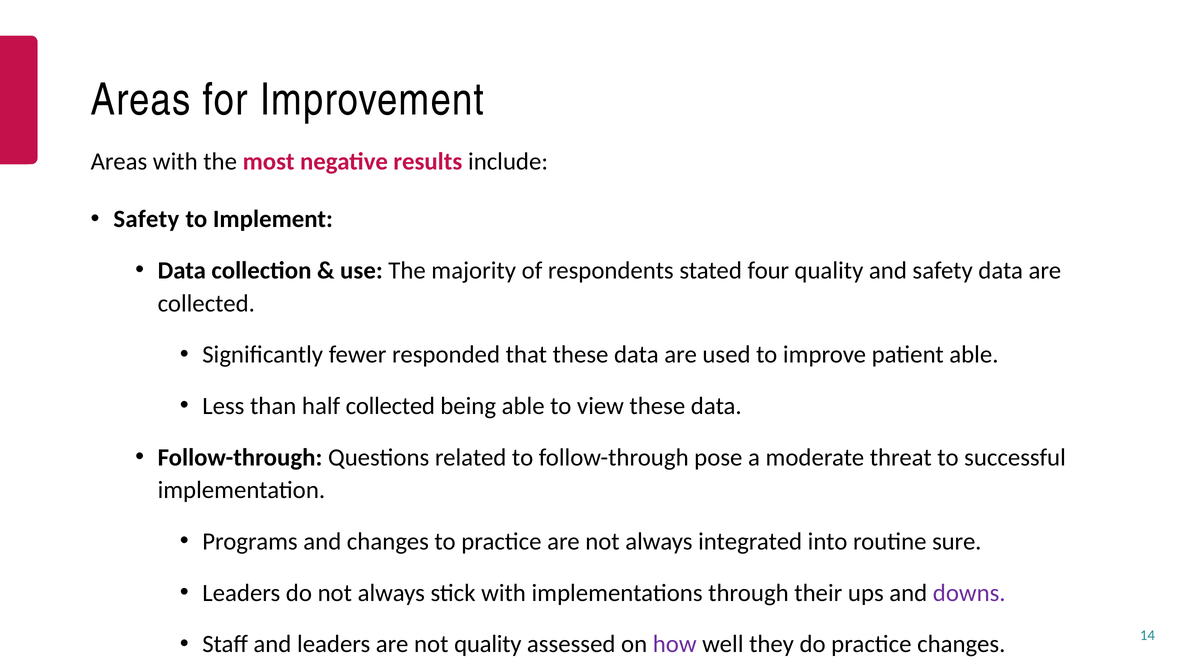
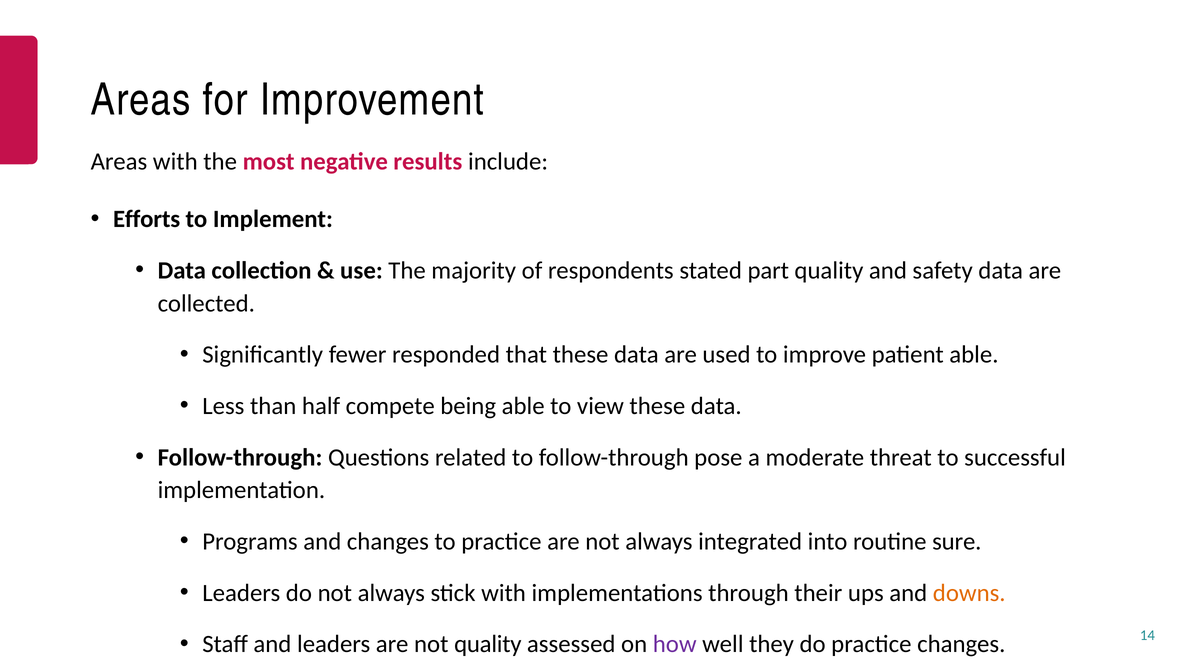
Safety at (146, 219): Safety -> Efforts
four: four -> part
half collected: collected -> compete
downs colour: purple -> orange
